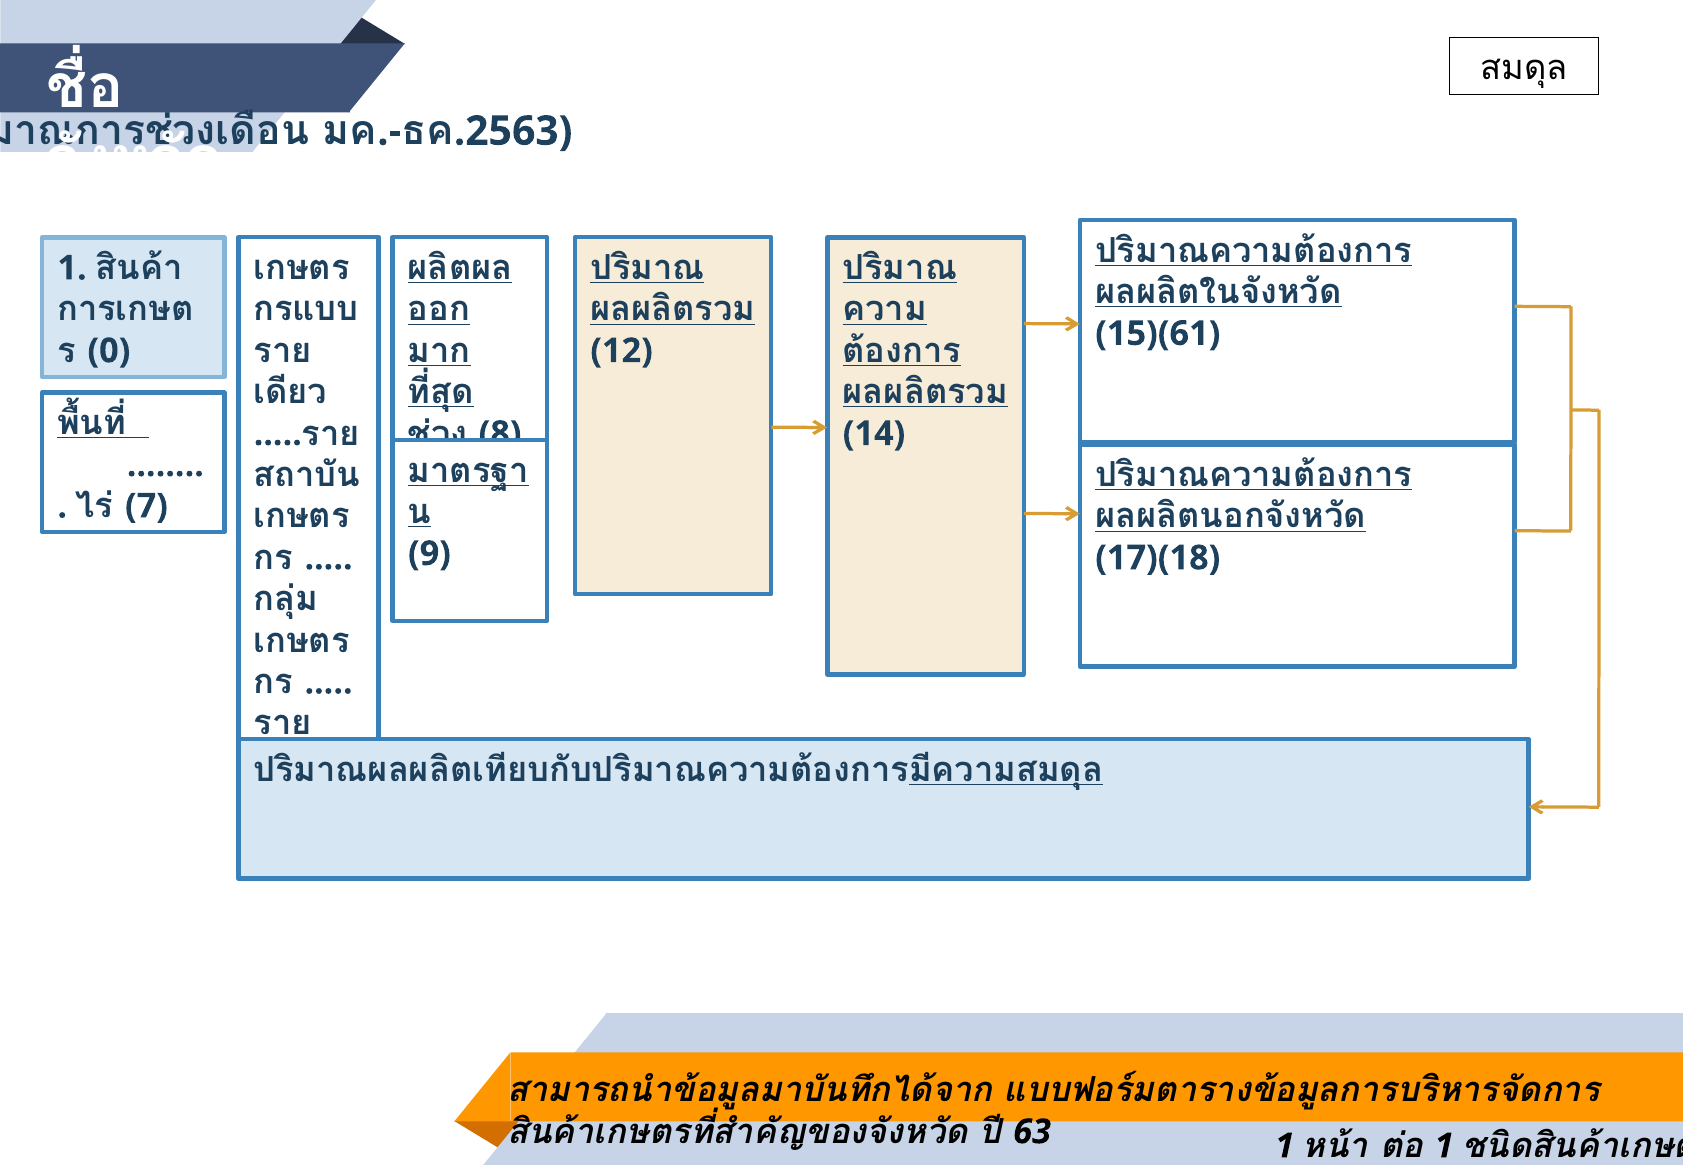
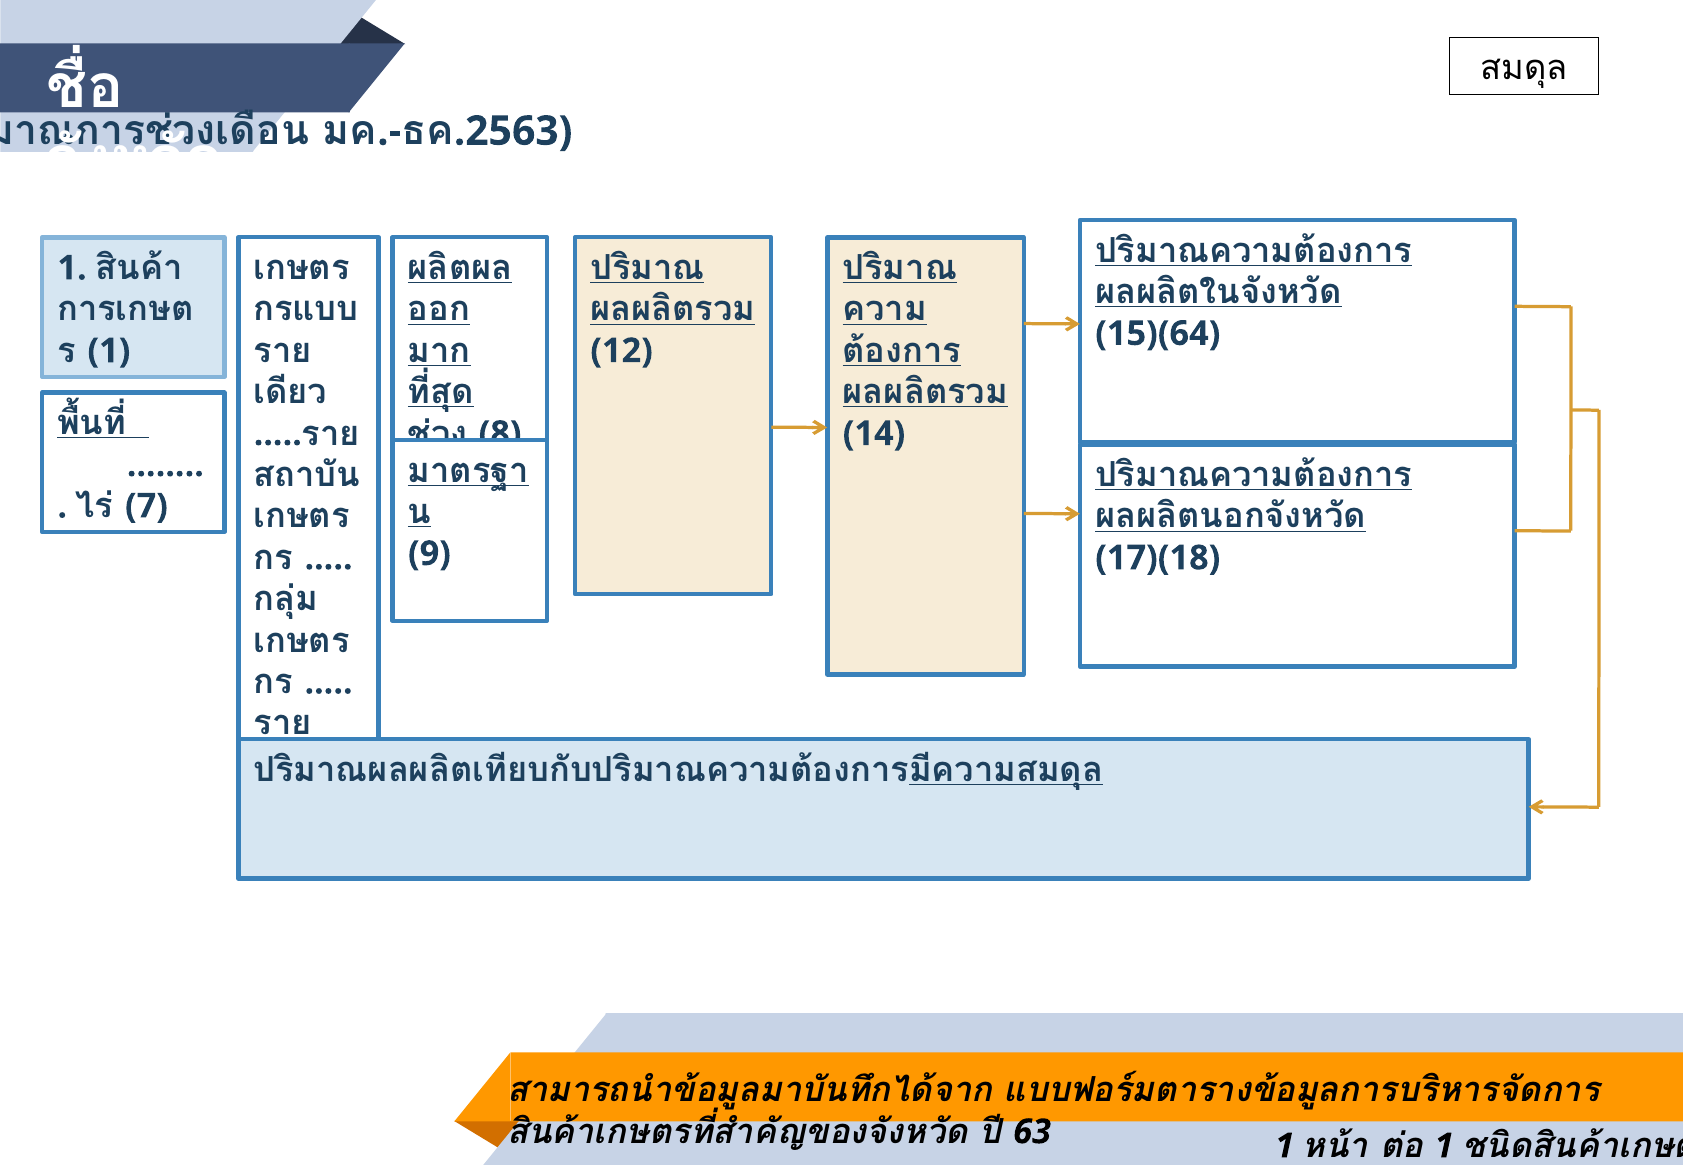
15)(61: 15)(61 -> 15)(64
0 at (109, 351): 0 -> 1
